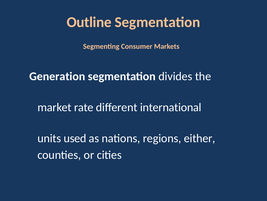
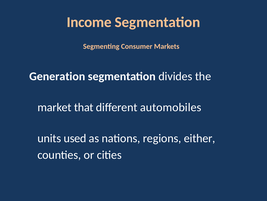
Outline: Outline -> Income
rate: rate -> that
international: international -> automobiles
